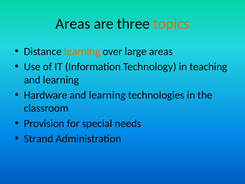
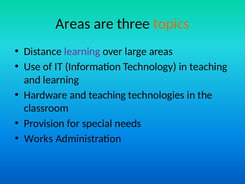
learning at (82, 51) colour: orange -> purple
Hardware and learning: learning -> teaching
Strand: Strand -> Works
